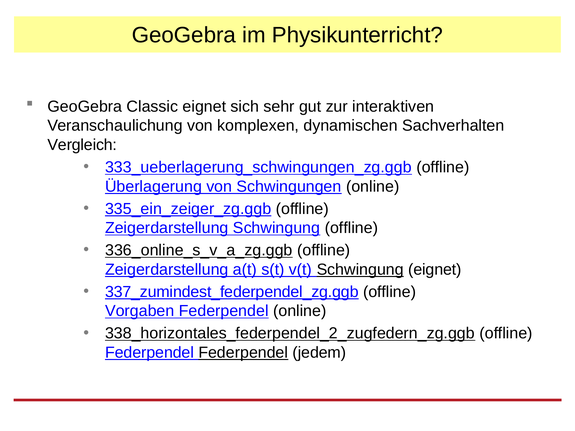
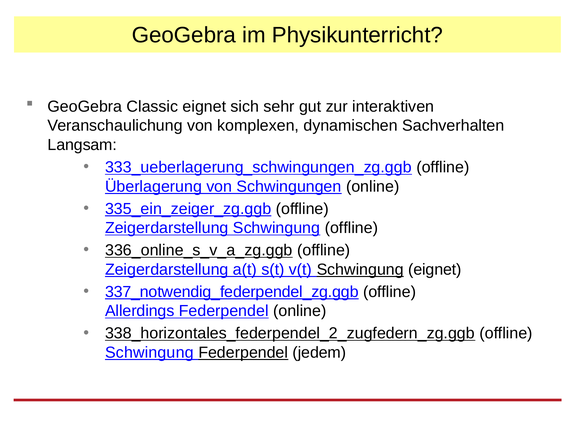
Vergleich: Vergleich -> Langsam
337_zumindest_federpendel_zg.ggb: 337_zumindest_federpendel_zg.ggb -> 337_notwendig_federpendel_zg.ggb
Vorgaben: Vorgaben -> Allerdings
Federpendel at (150, 353): Federpendel -> Schwingung
